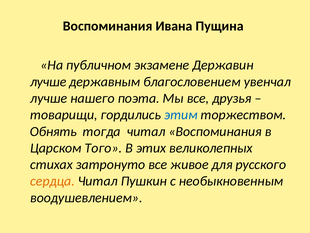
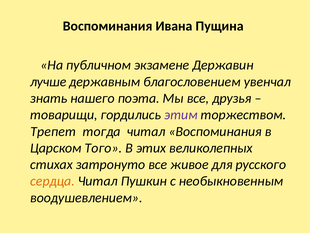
лучше at (49, 98): лучше -> знать
этим colour: blue -> purple
Обнять: Обнять -> Трепет
